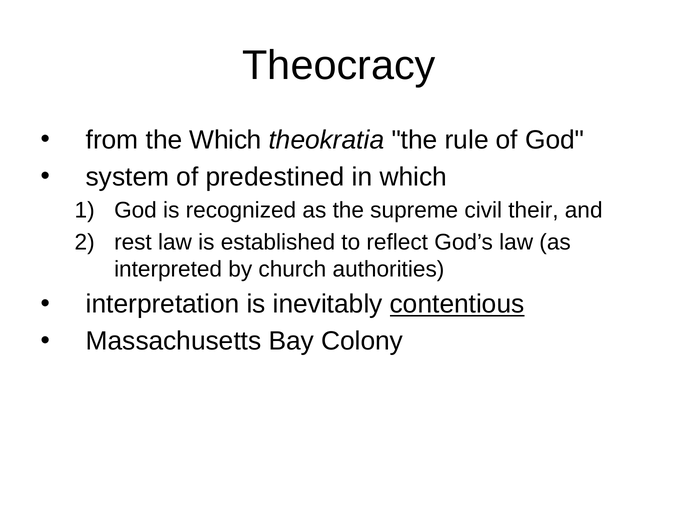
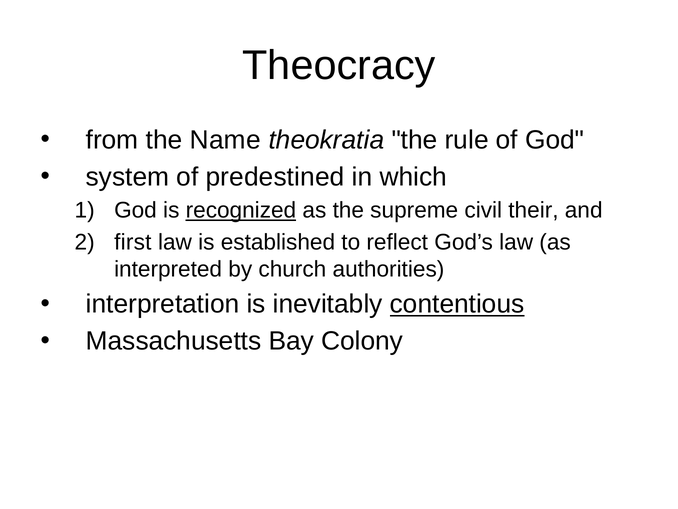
the Which: Which -> Name
recognized underline: none -> present
rest: rest -> first
